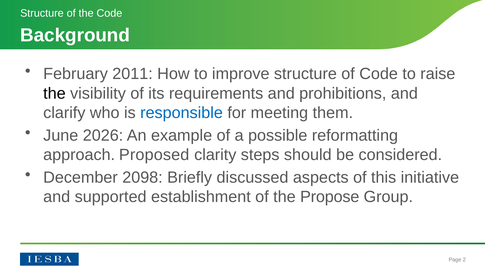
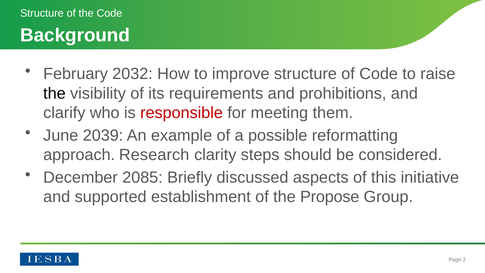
2011: 2011 -> 2032
responsible colour: blue -> red
2026: 2026 -> 2039
Proposed: Proposed -> Research
2098: 2098 -> 2085
